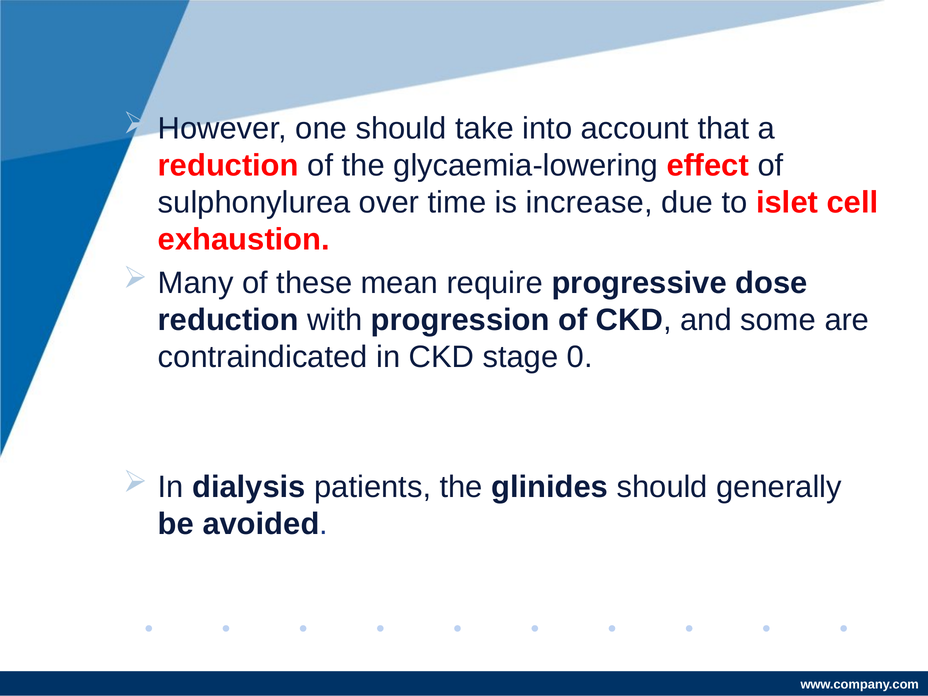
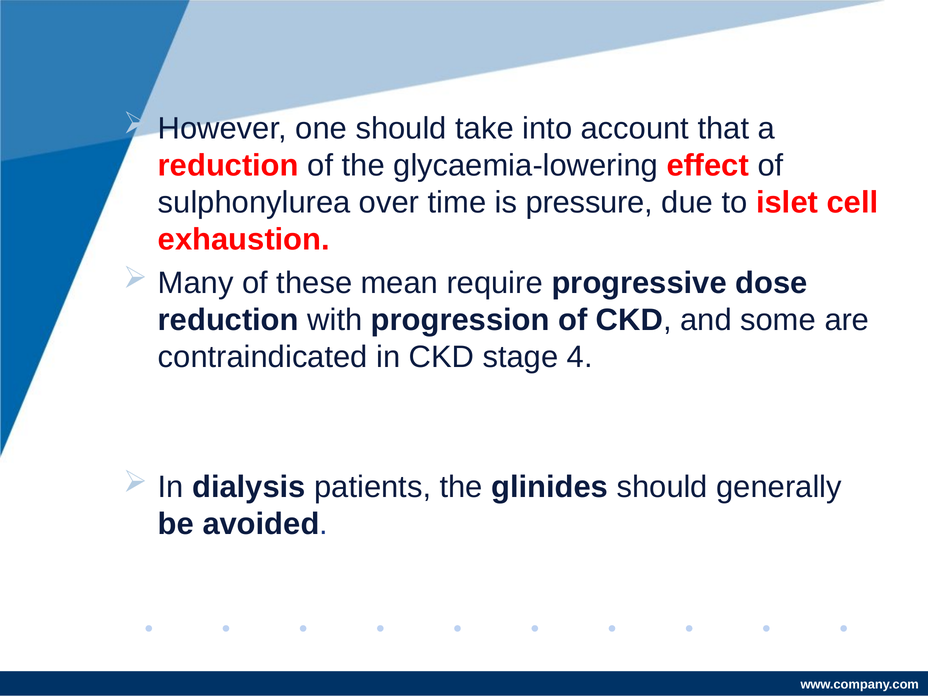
increase: increase -> pressure
0: 0 -> 4
